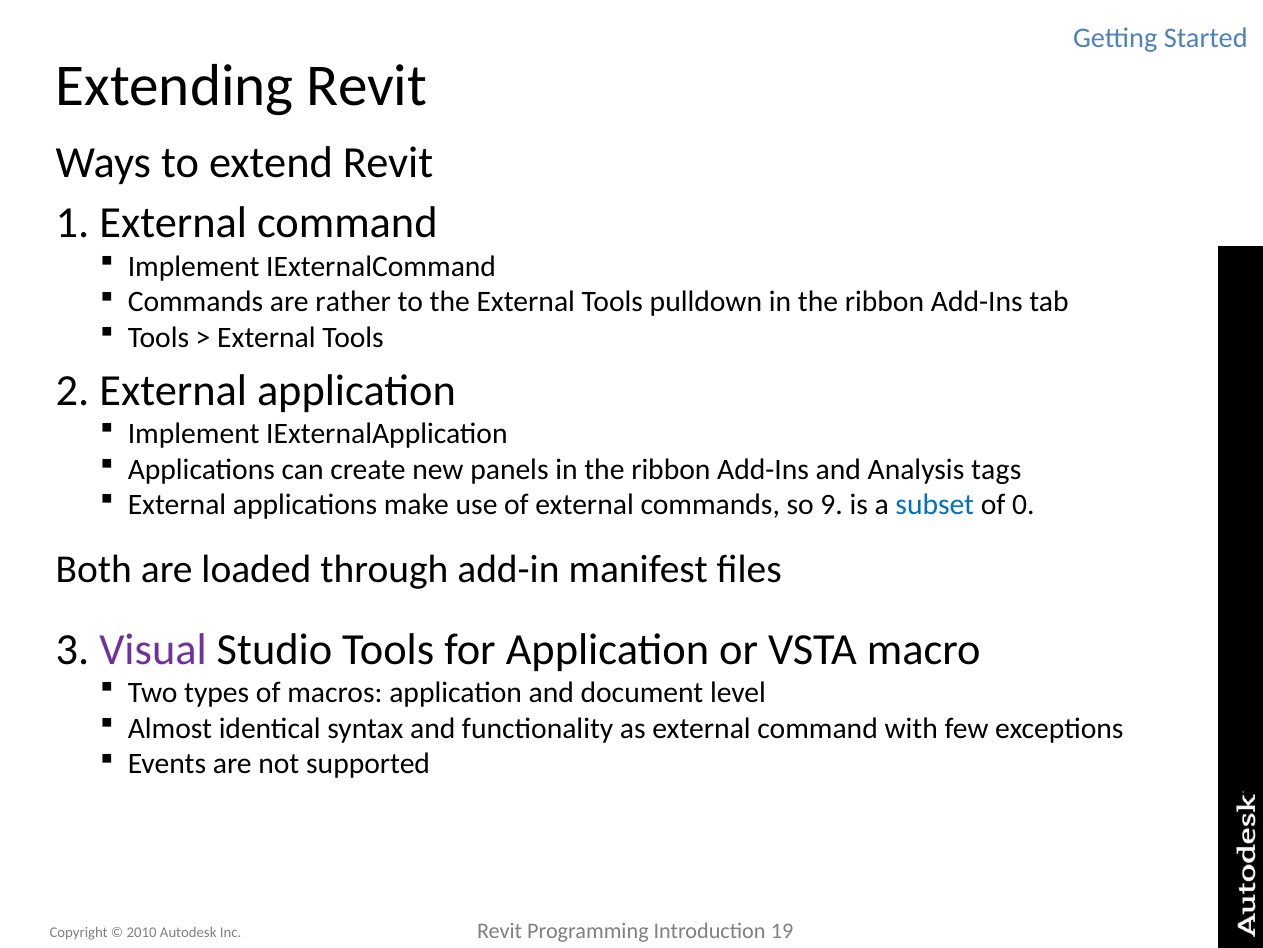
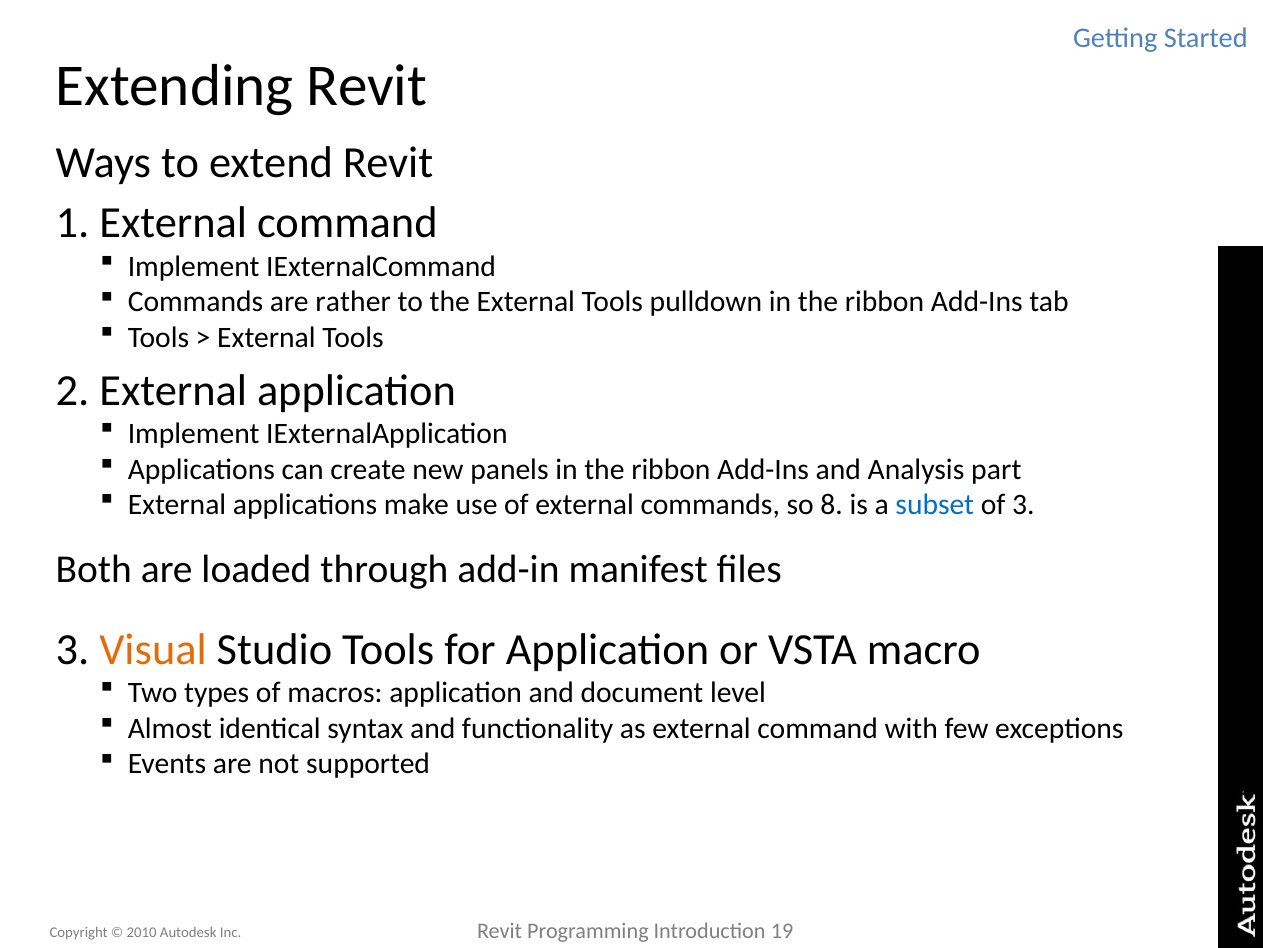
tags: tags -> part
9: 9 -> 8
of 0: 0 -> 3
Visual colour: purple -> orange
